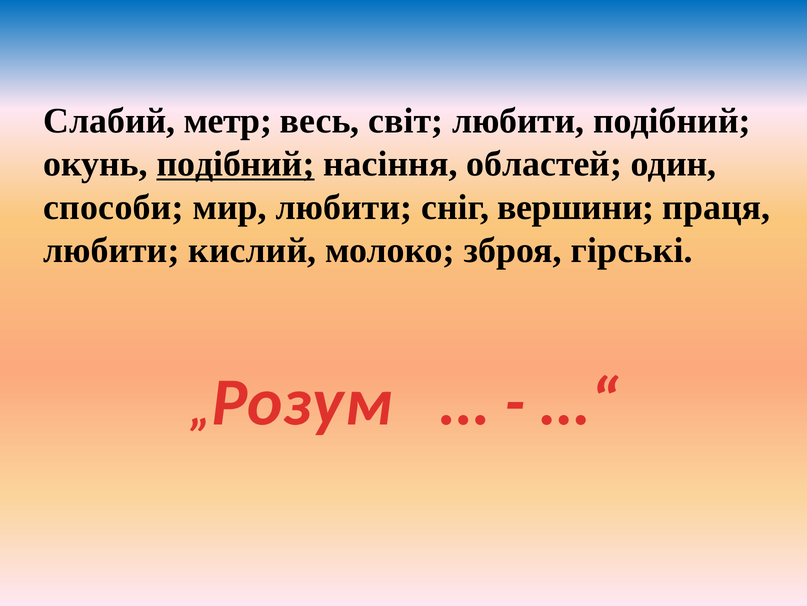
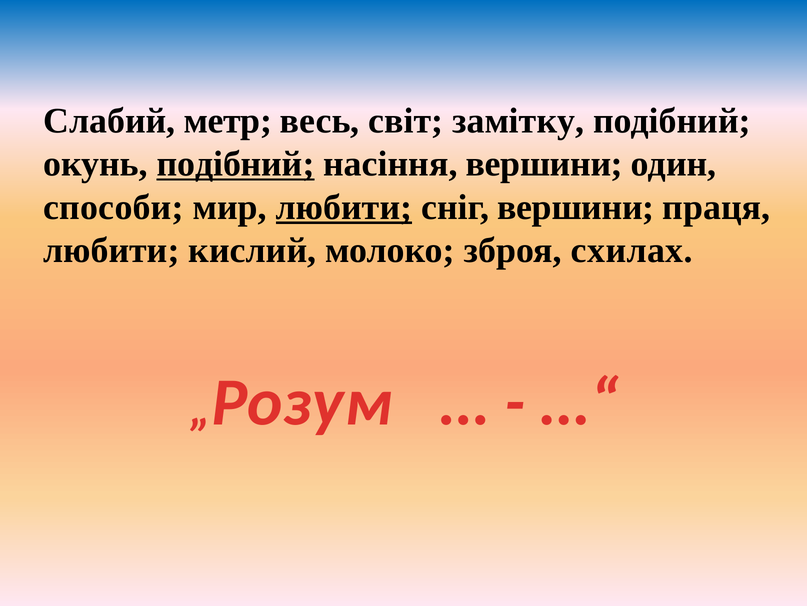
світ любити: любити -> замітку
насіння областей: областей -> вершини
любити at (344, 207) underline: none -> present
гірські: гірські -> схилах
